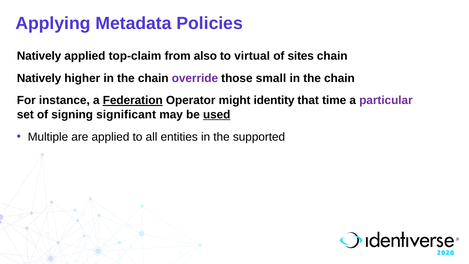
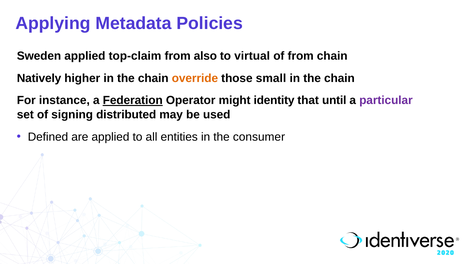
Natively at (39, 56): Natively -> Sweden
of sites: sites -> from
override colour: purple -> orange
time: time -> until
significant: significant -> distributed
used underline: present -> none
Multiple: Multiple -> Defined
supported: supported -> consumer
